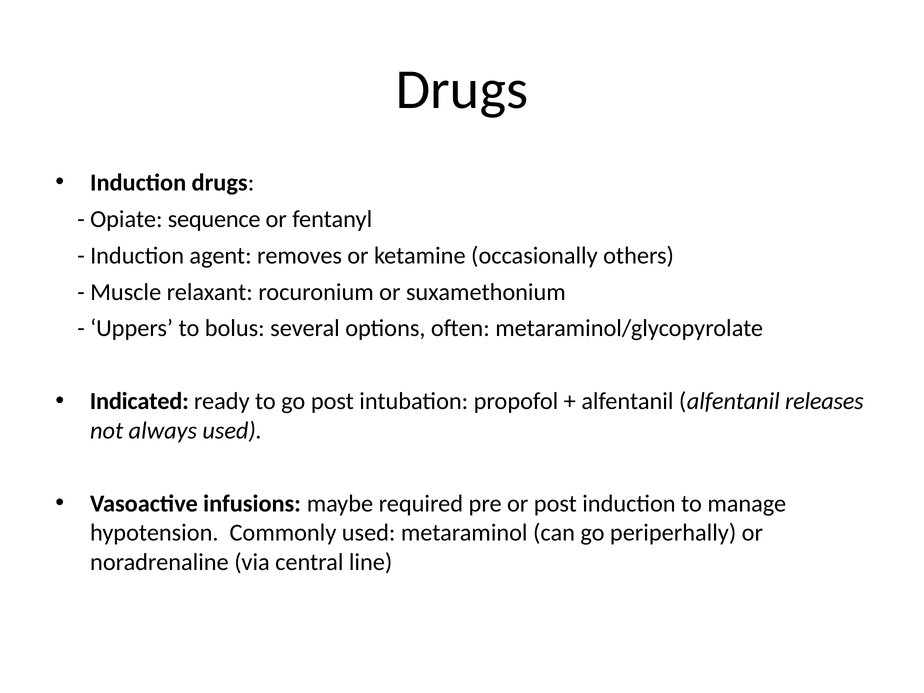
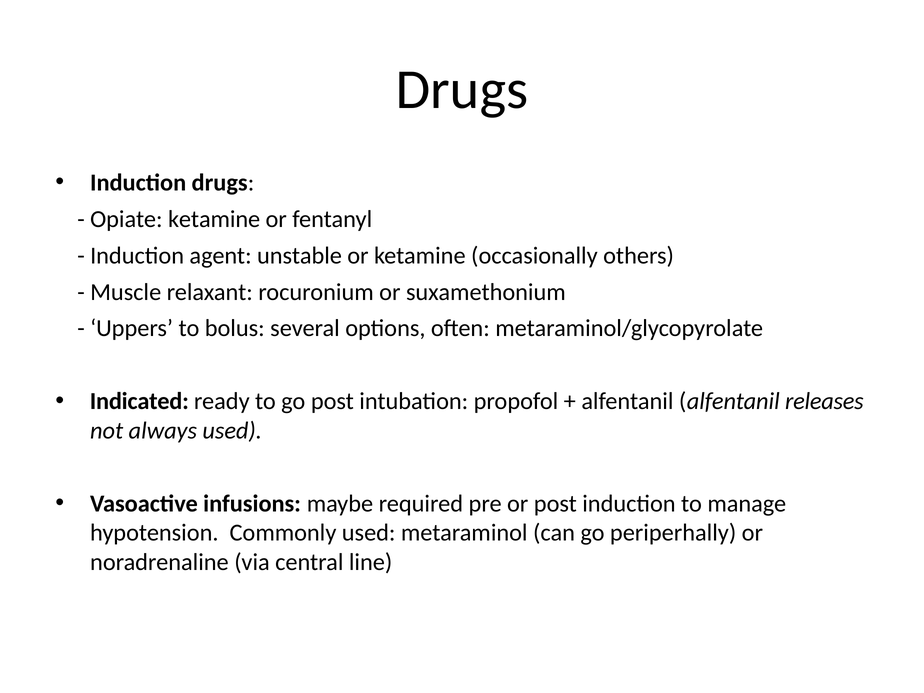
Opiate sequence: sequence -> ketamine
removes: removes -> unstable
